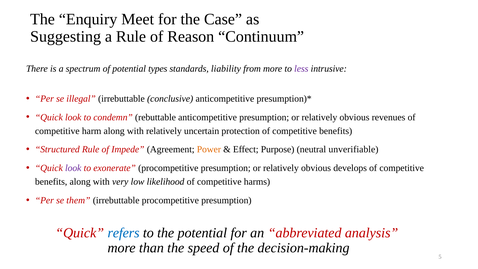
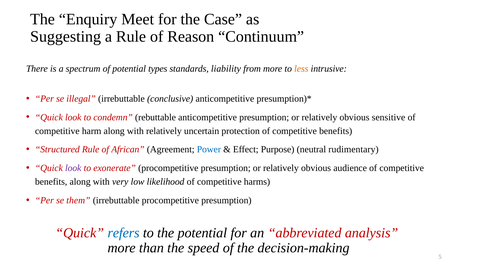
less colour: purple -> orange
revenues: revenues -> sensitive
Impede: Impede -> African
Power colour: orange -> blue
unverifiable: unverifiable -> rudimentary
develops: develops -> audience
